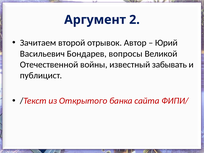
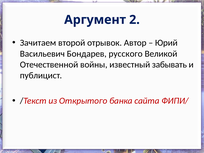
вопросы: вопросы -> русского
